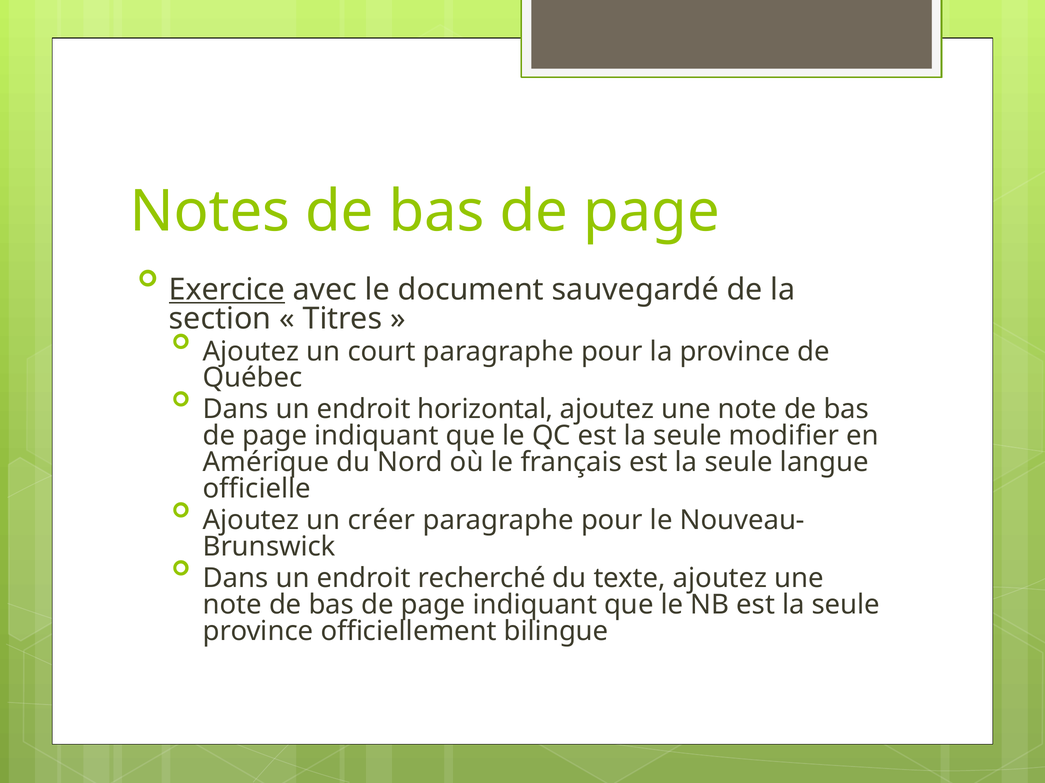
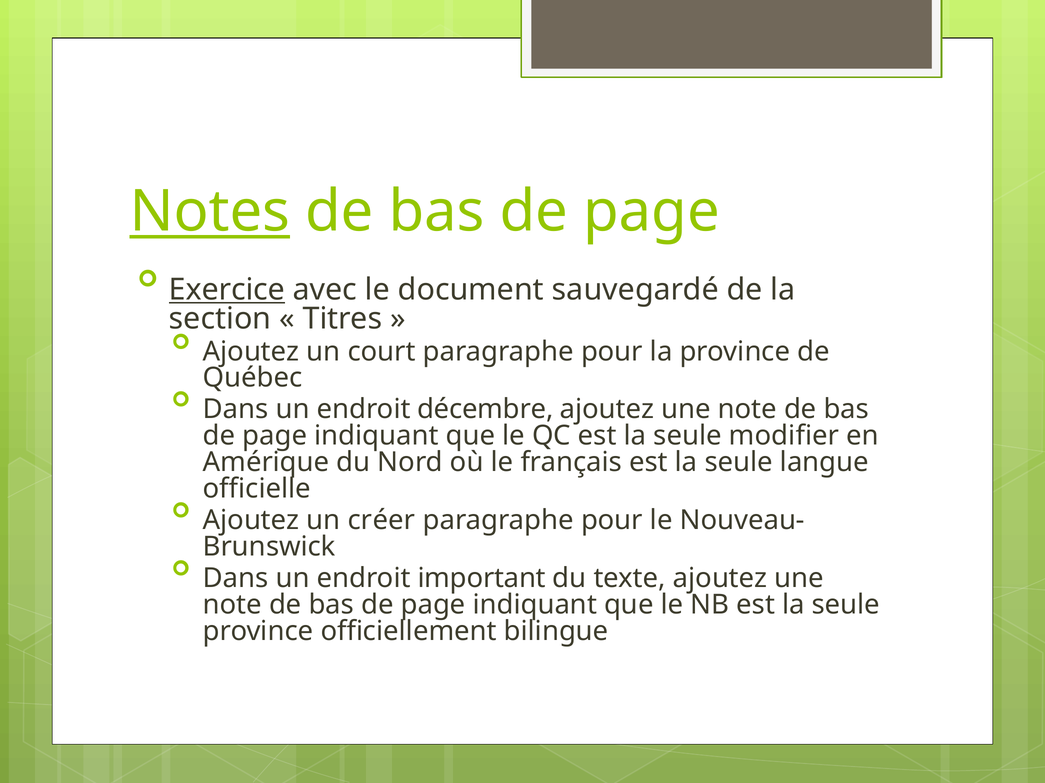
Notes underline: none -> present
horizontal: horizontal -> décembre
recherché: recherché -> important
